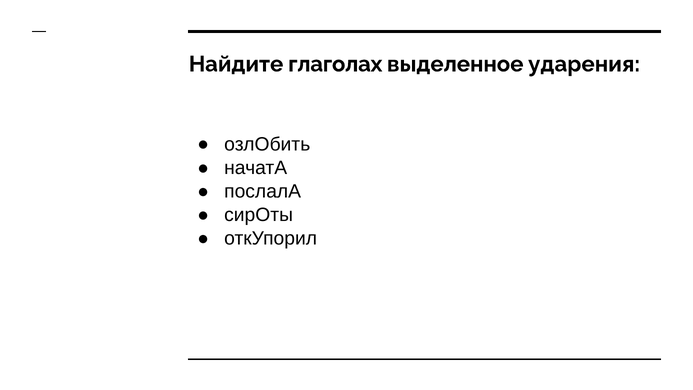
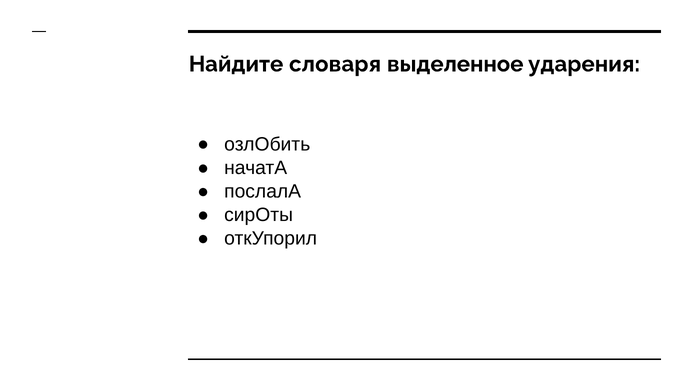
глаголах: глаголах -> словаря
